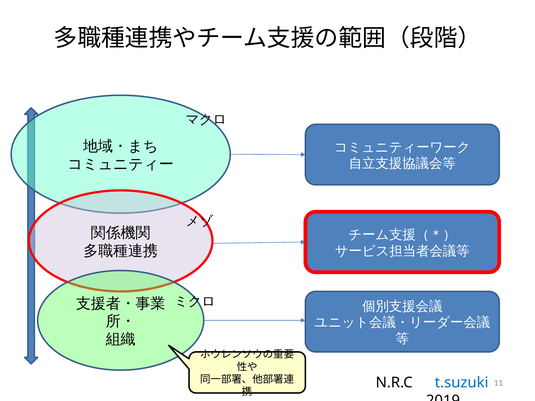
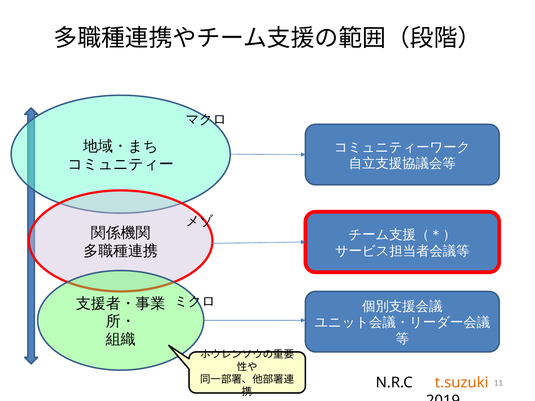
t.suzuki colour: blue -> orange
